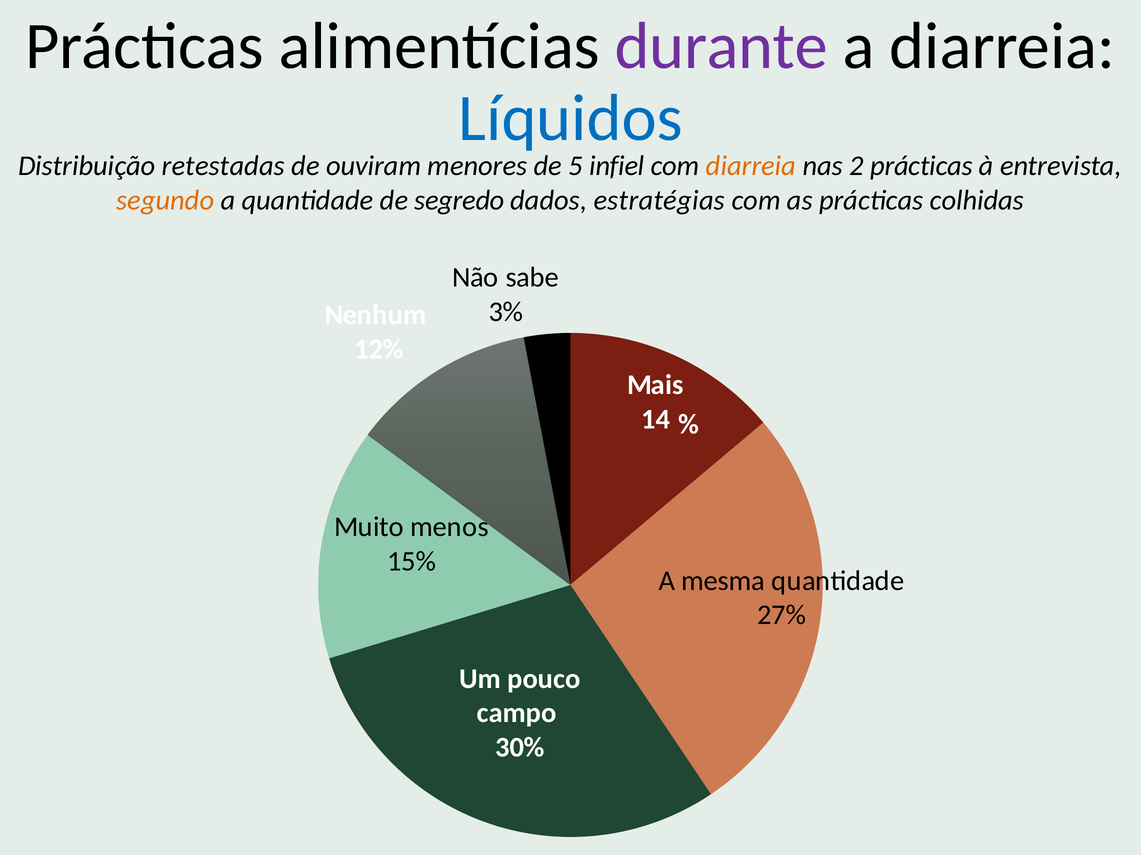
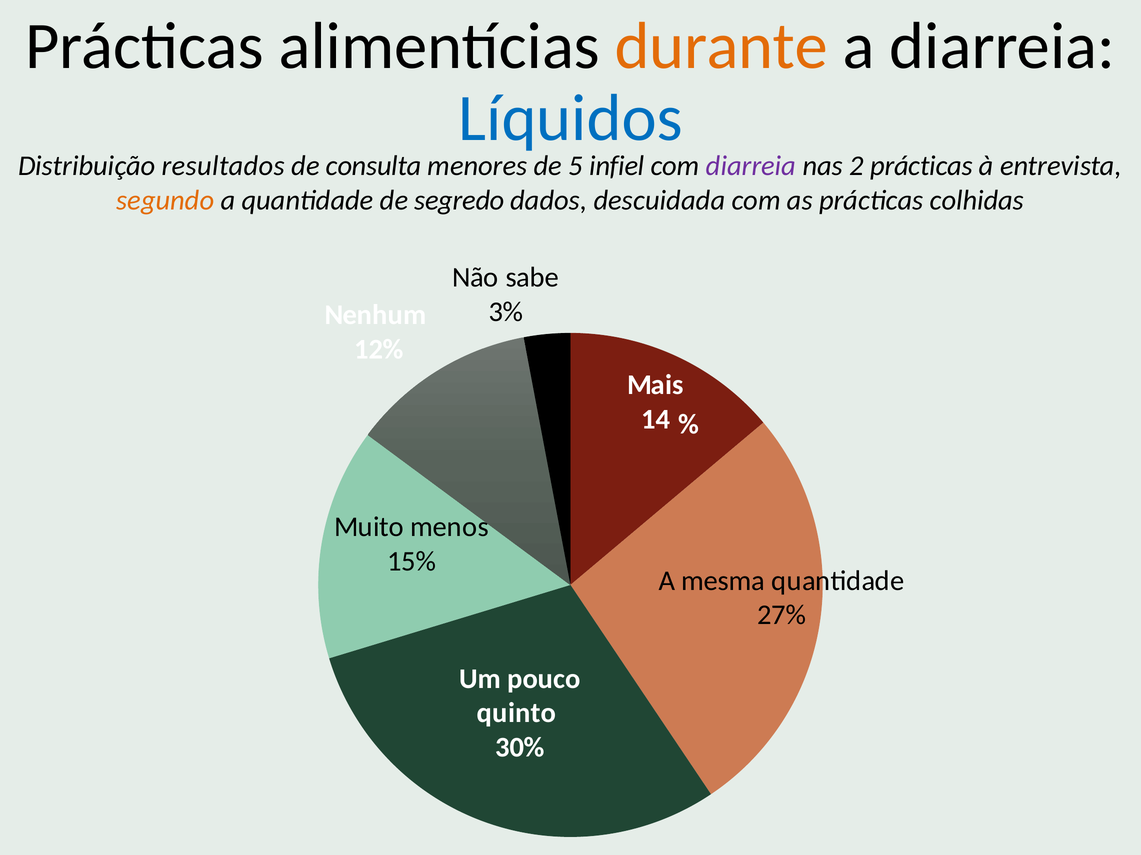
durante colour: purple -> orange
retestadas: retestadas -> resultados
ouviram: ouviram -> consulta
diarreia at (751, 166) colour: orange -> purple
estratégias: estratégias -> descuidada
campo: campo -> quinto
